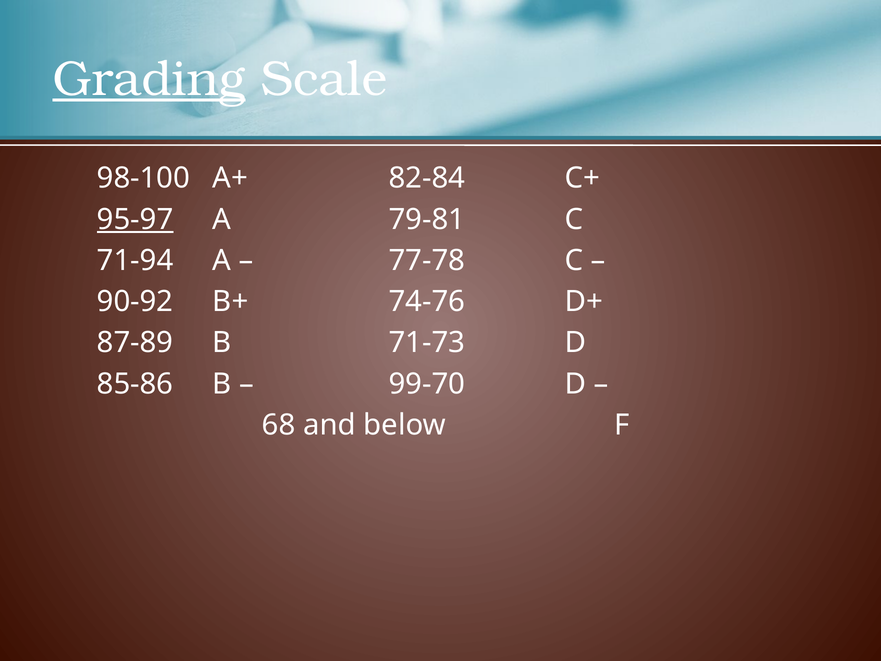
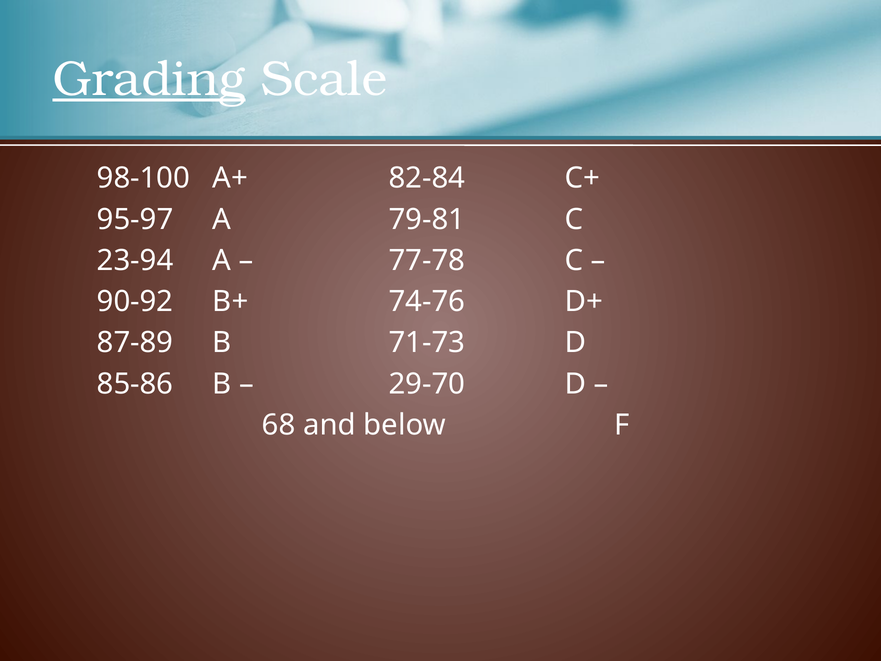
95-97 underline: present -> none
71-94: 71-94 -> 23-94
99-70: 99-70 -> 29-70
